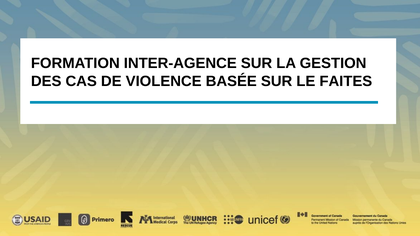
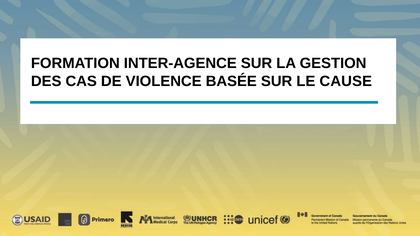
FAITES: FAITES -> CAUSE
